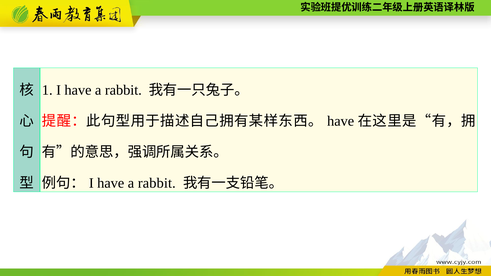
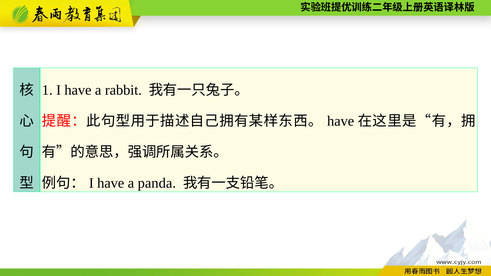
rabbit at (157, 183): rabbit -> panda
